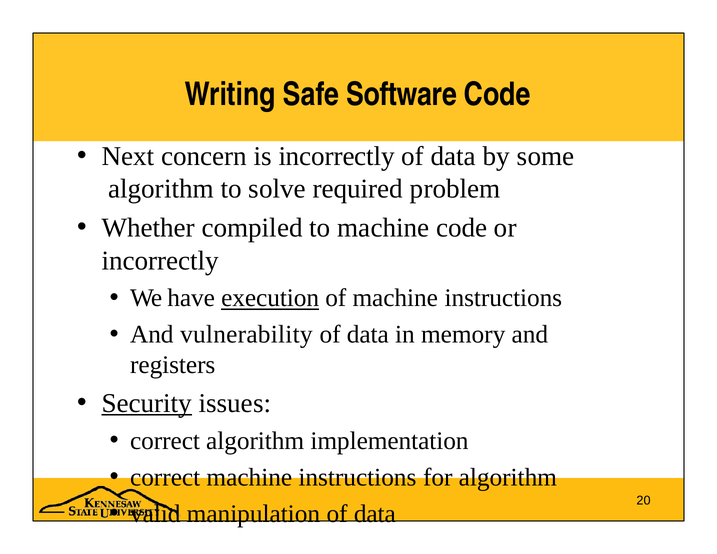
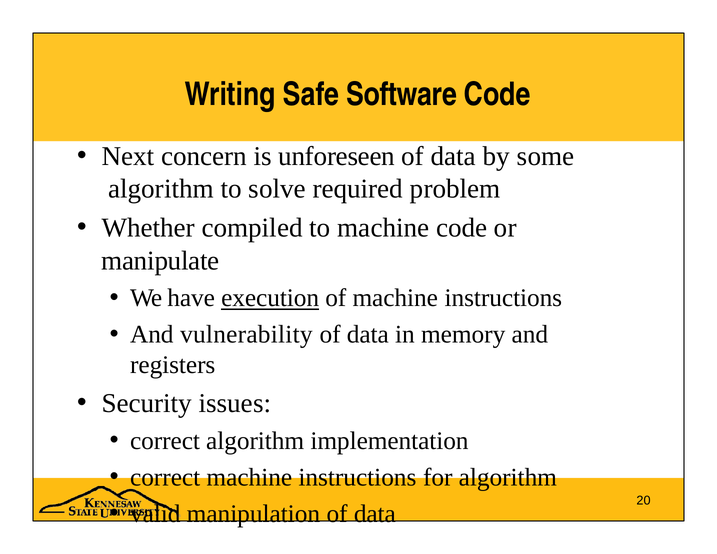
is incorrectly: incorrectly -> unforeseen
incorrectly at (160, 261): incorrectly -> manipulate
Security underline: present -> none
